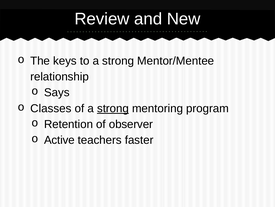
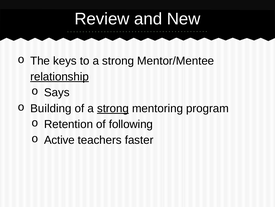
relationship underline: none -> present
Classes: Classes -> Building
observer: observer -> following
